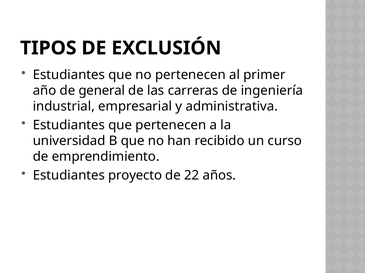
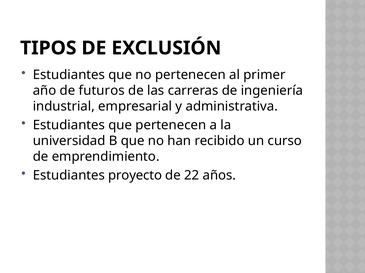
general: general -> futuros
